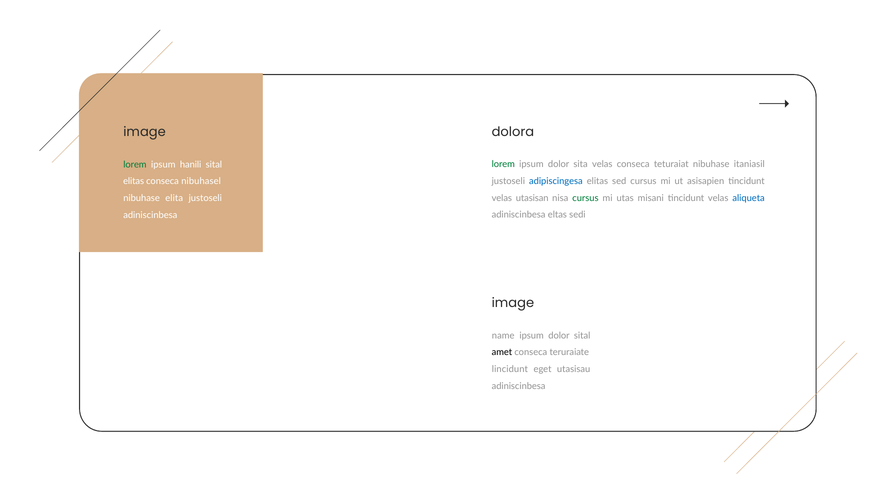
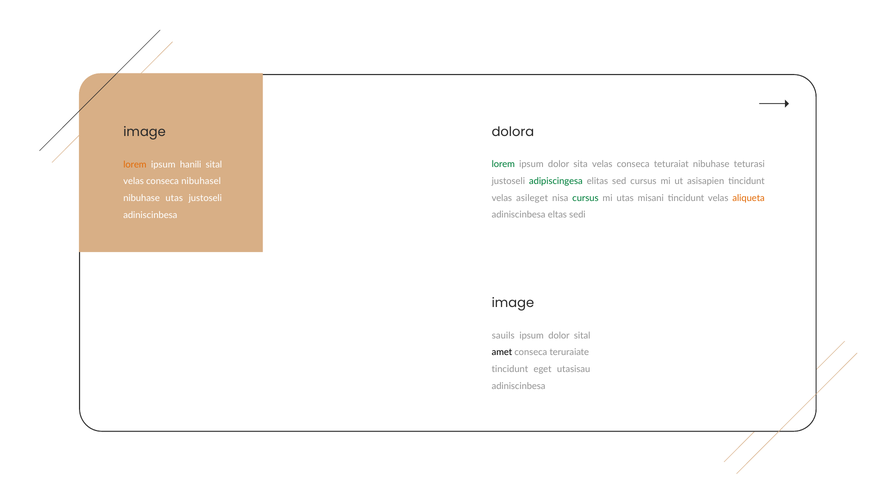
itaniasil: itaniasil -> teturasi
lorem at (135, 164) colour: green -> orange
elitas at (134, 181): elitas -> velas
adipiscingesa colour: blue -> green
utasisan: utasisan -> asileget
aliqueta colour: blue -> orange
nibuhase elita: elita -> utas
name: name -> sauils
lincidunt at (510, 369): lincidunt -> tincidunt
